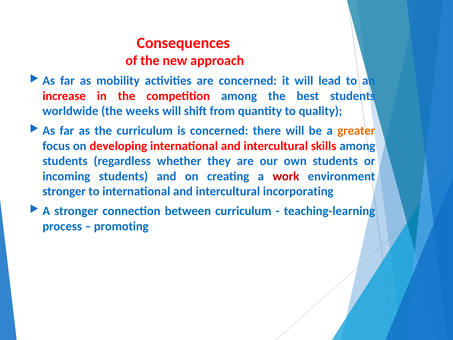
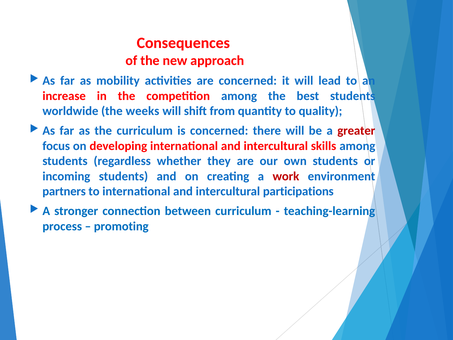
greater colour: orange -> red
stronger at (64, 191): stronger -> partners
incorporating: incorporating -> participations
